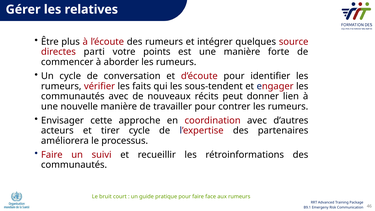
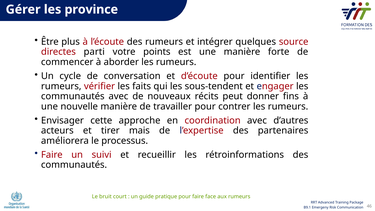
relatives: relatives -> province
lien: lien -> fins
tirer cycle: cycle -> mais
